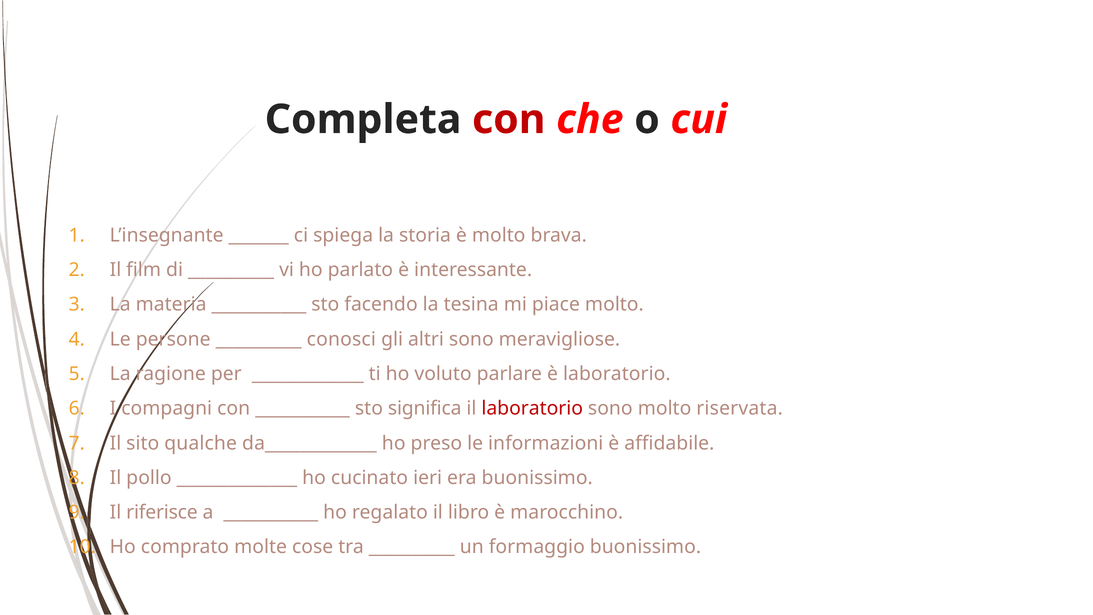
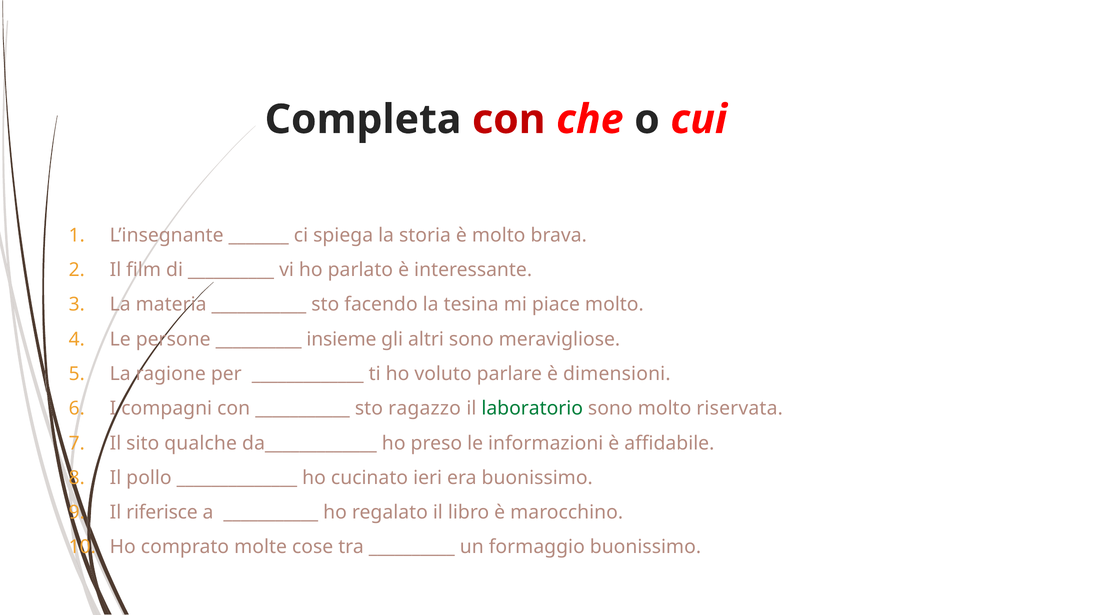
conosci: conosci -> insieme
è laboratorio: laboratorio -> dimensioni
significa: significa -> ragazzo
laboratorio at (532, 408) colour: red -> green
